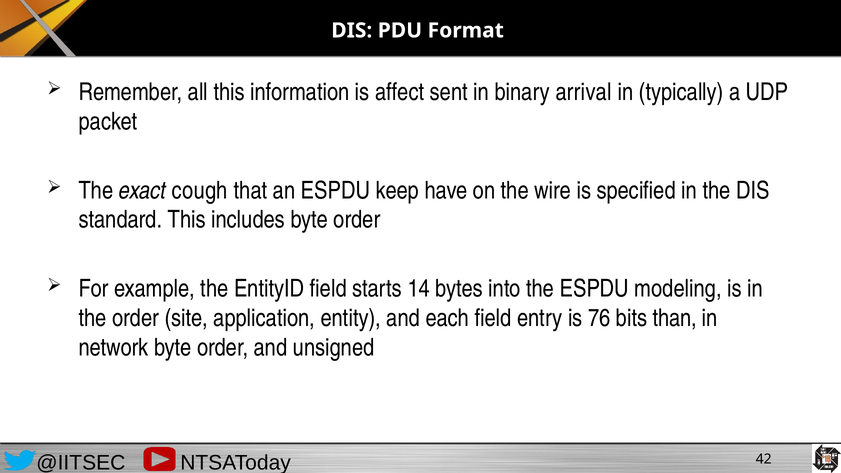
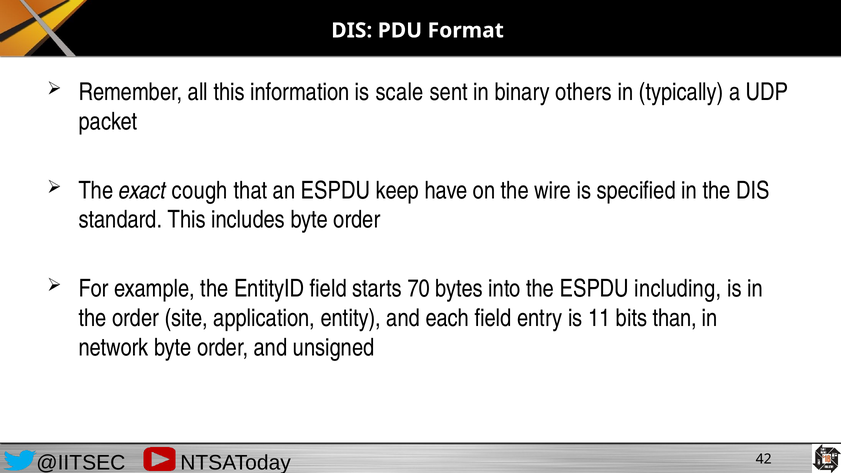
affect: affect -> scale
arrival: arrival -> others
14: 14 -> 70
modeling: modeling -> including
76: 76 -> 11
